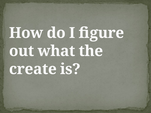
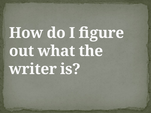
create: create -> writer
